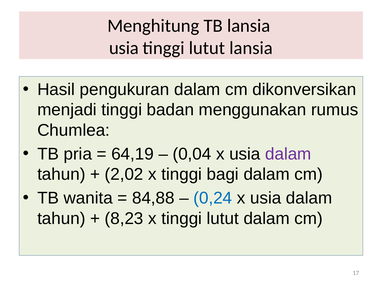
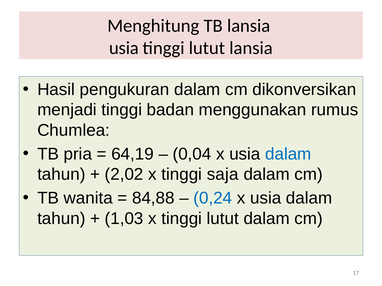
dalam at (288, 154) colour: purple -> blue
bagi: bagi -> saja
8,23: 8,23 -> 1,03
